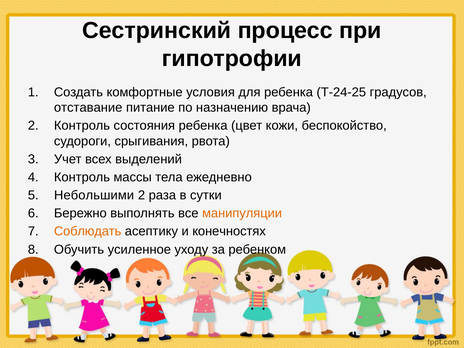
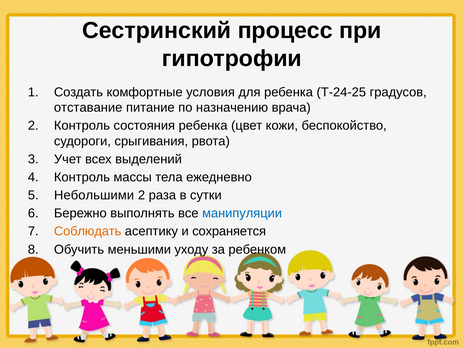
манипуляции colour: orange -> blue
конечностях: конечностях -> сохраняется
усиленное: усиленное -> меньшими
